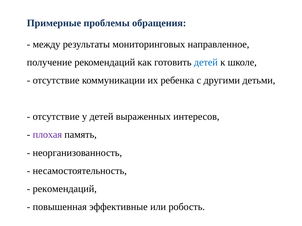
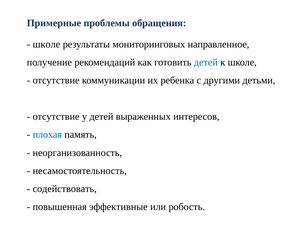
между at (47, 44): между -> школе
плохая colour: purple -> blue
рекомендаций at (65, 189): рекомендаций -> содействовать
